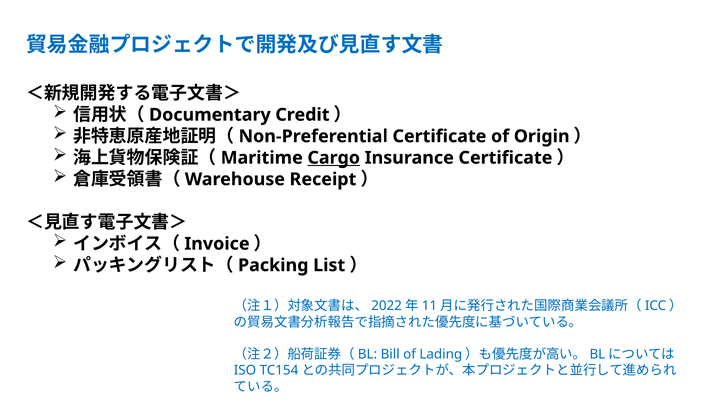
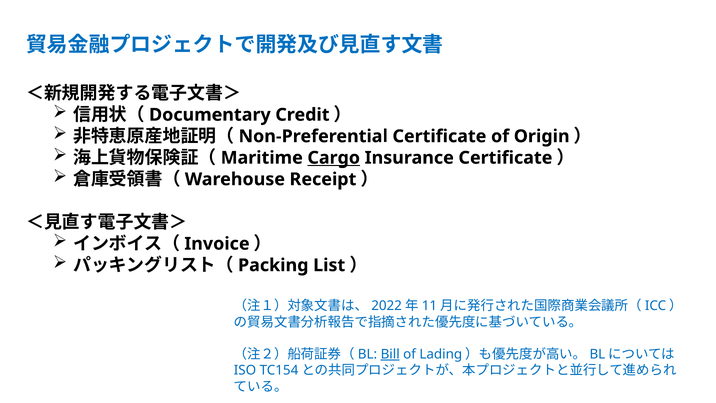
Bill underline: none -> present
